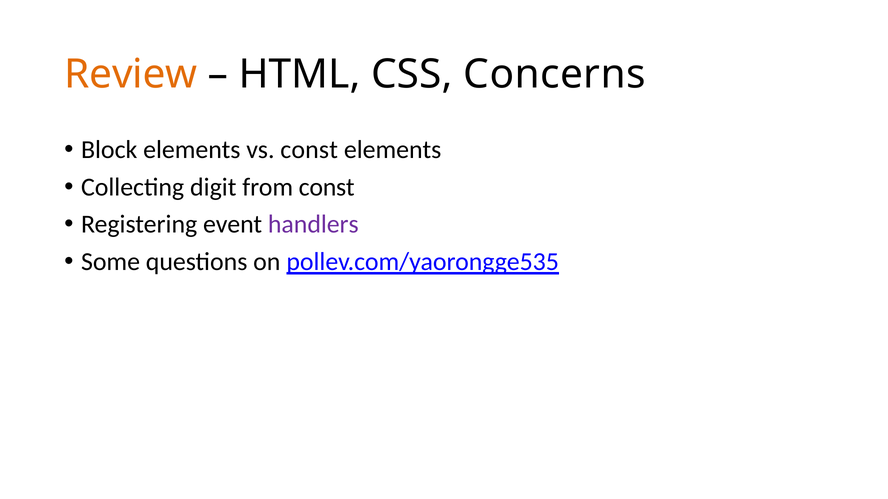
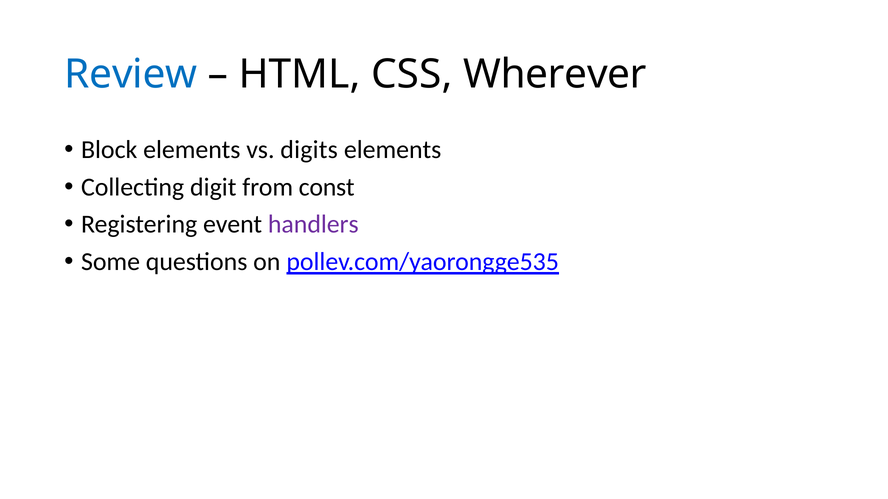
Review colour: orange -> blue
Concerns: Concerns -> Wherever
vs const: const -> digits
